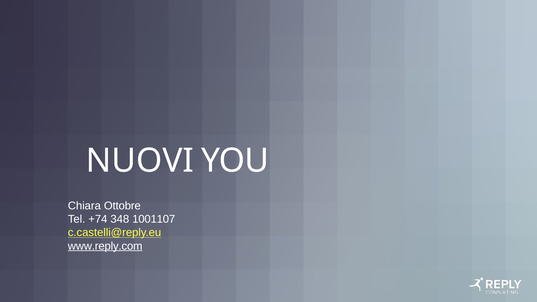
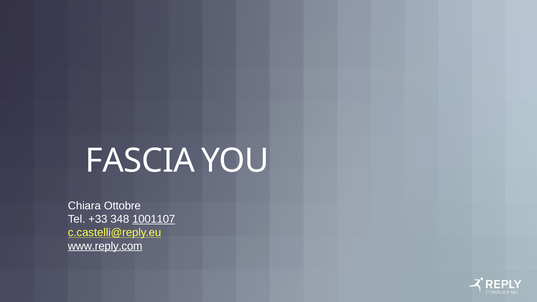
NUOVI: NUOVI -> FASCIA
+74: +74 -> +33
1001107 underline: none -> present
